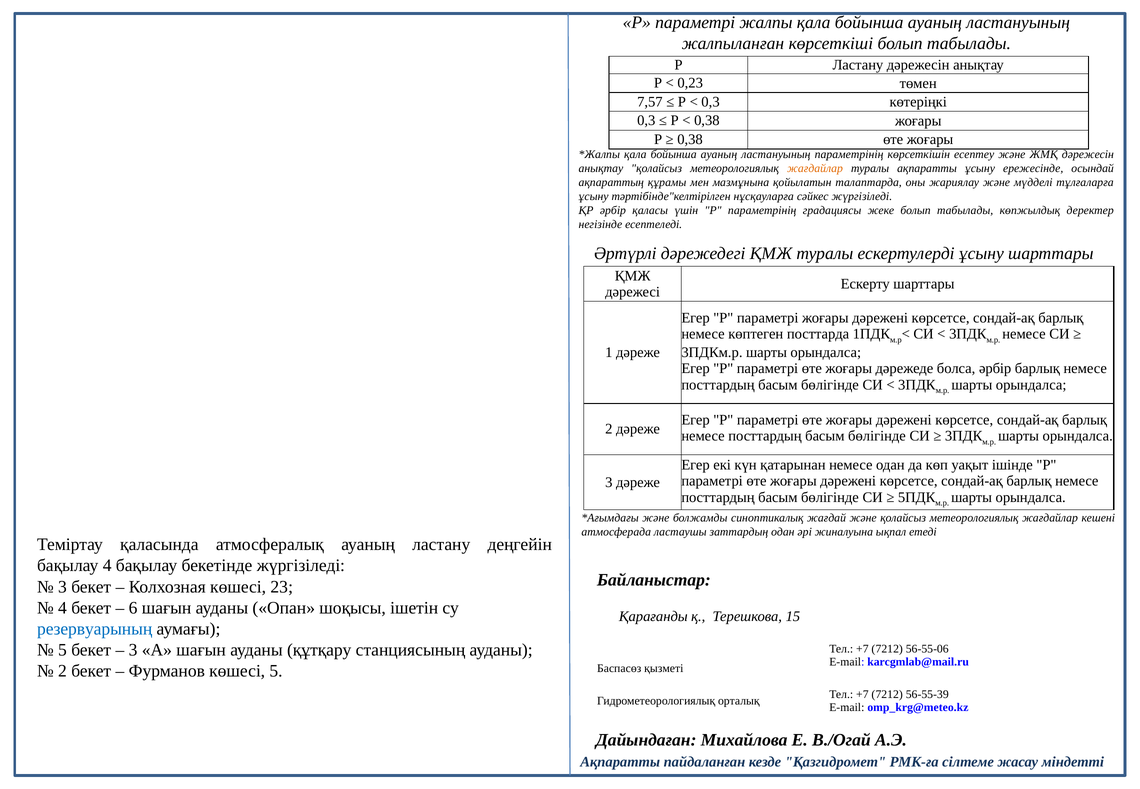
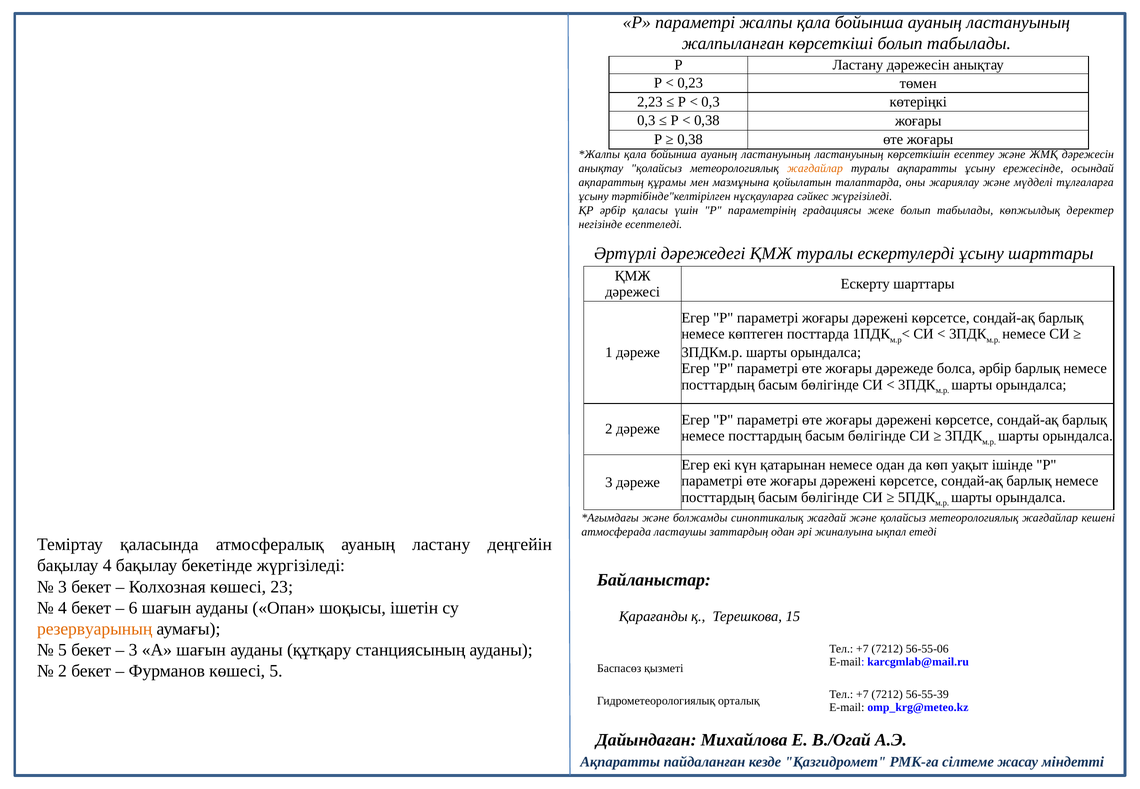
7,57: 7,57 -> 2,23
ластануының параметрінің: параметрінің -> ластануының
резервуарының colour: blue -> orange
